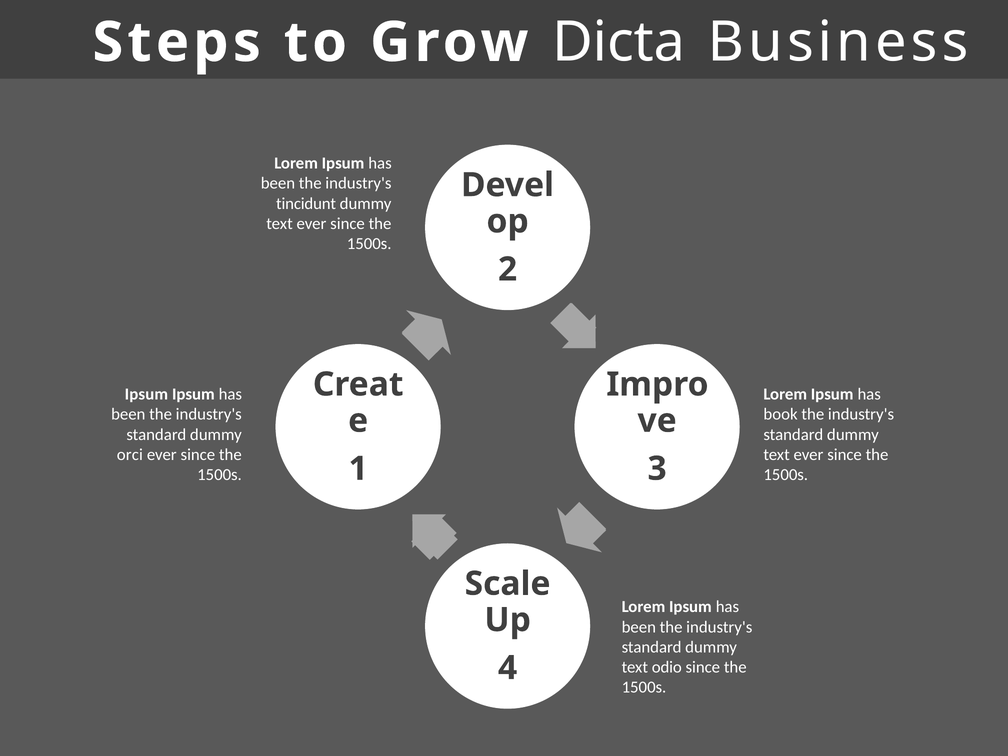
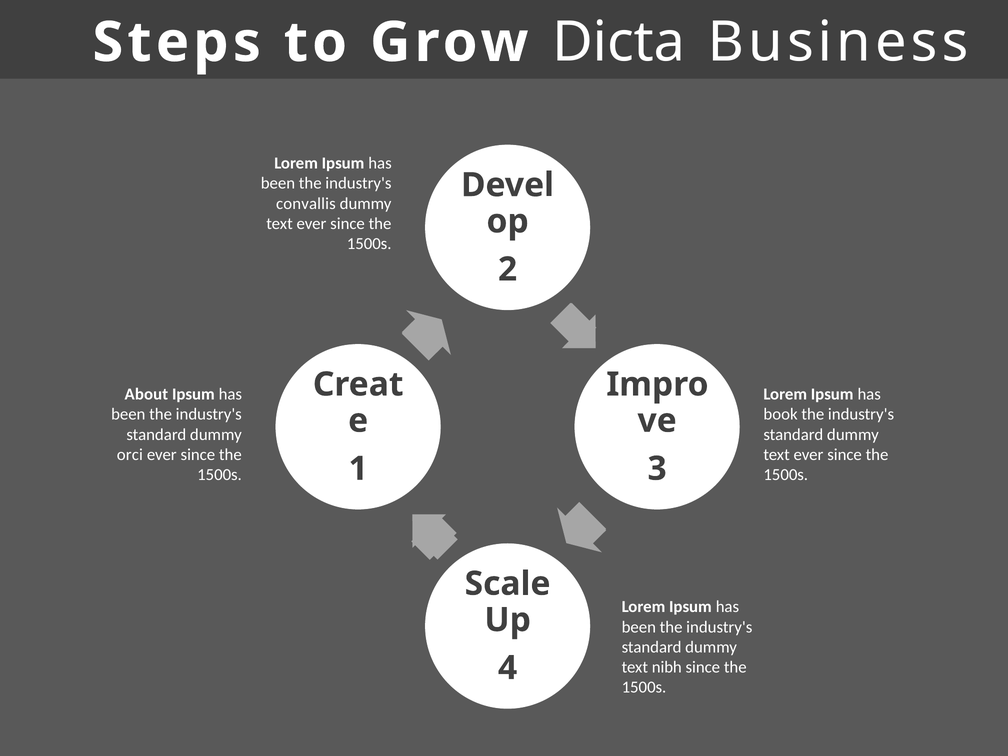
tincidunt: tincidunt -> convallis
Ipsum at (146, 394): Ipsum -> About
odio: odio -> nibh
